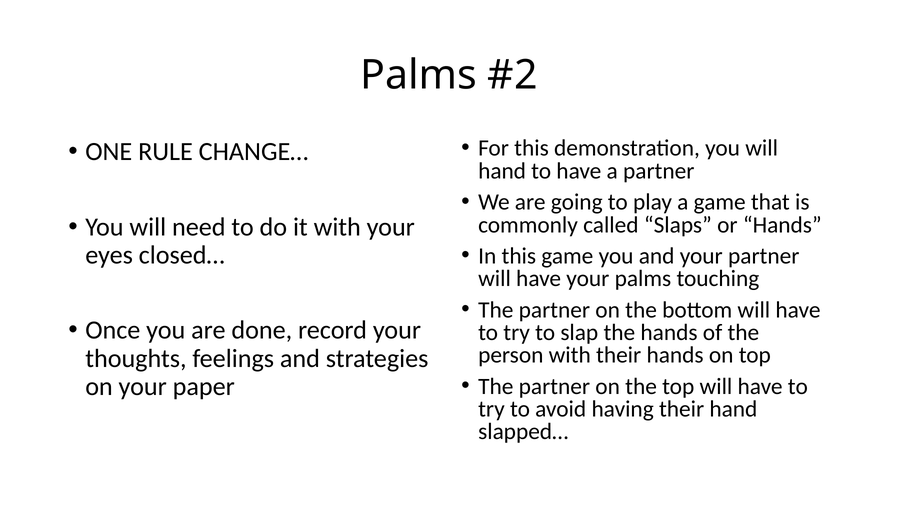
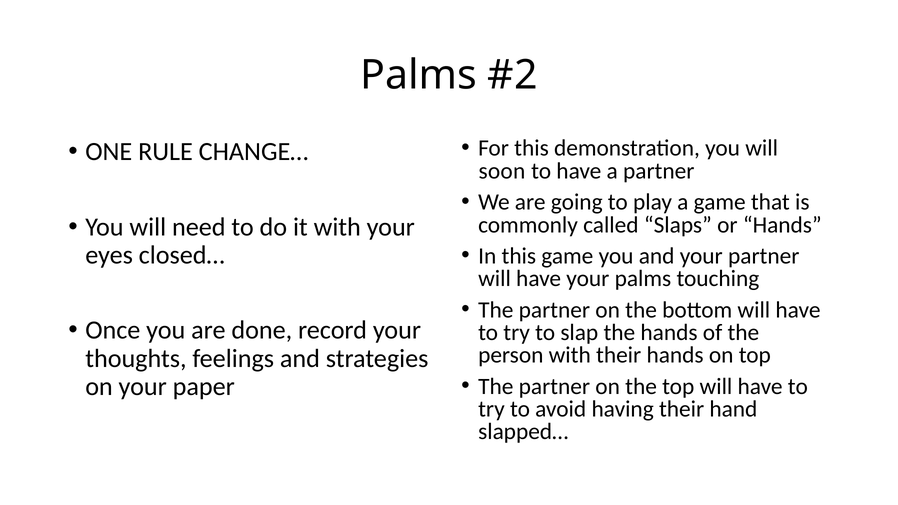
hand at (502, 171): hand -> soon
